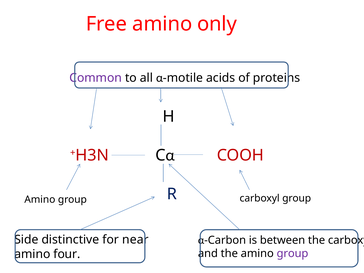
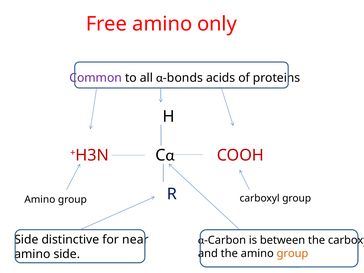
motile: motile -> bonds
group at (292, 253) colour: purple -> orange
amino four: four -> side
